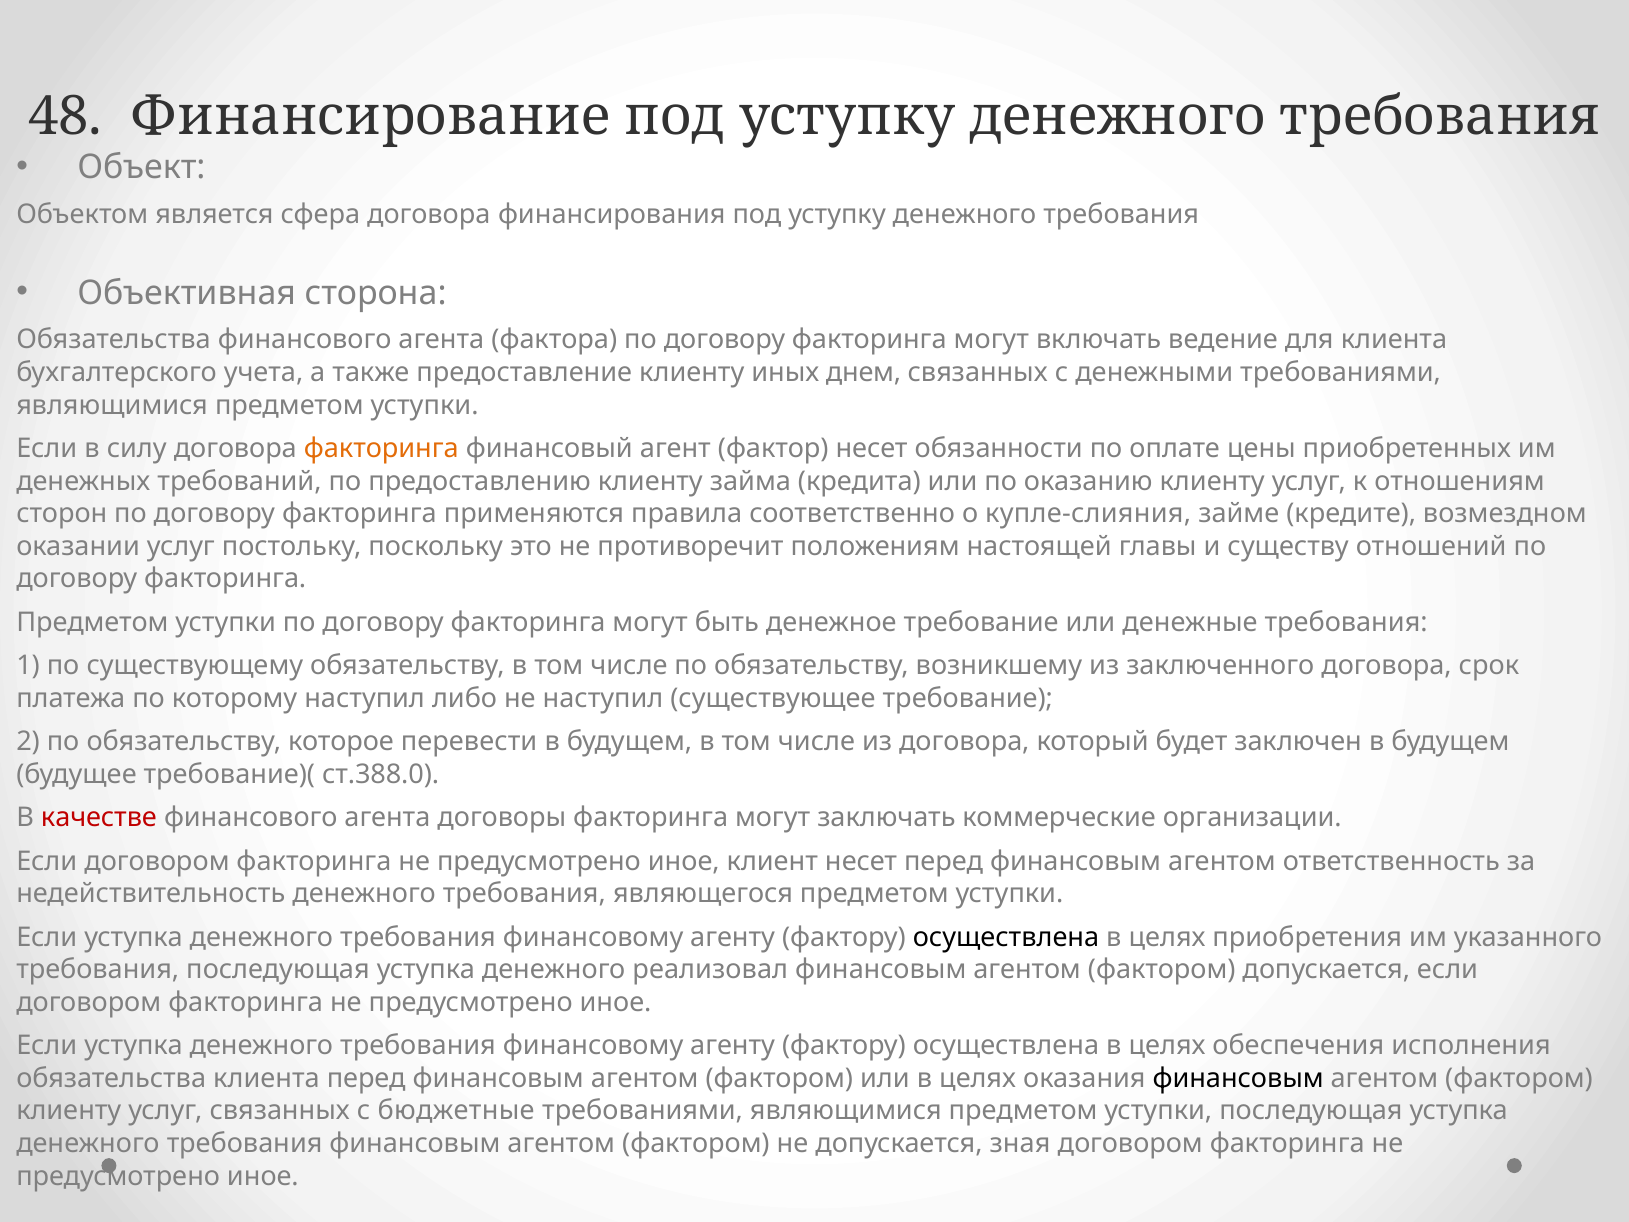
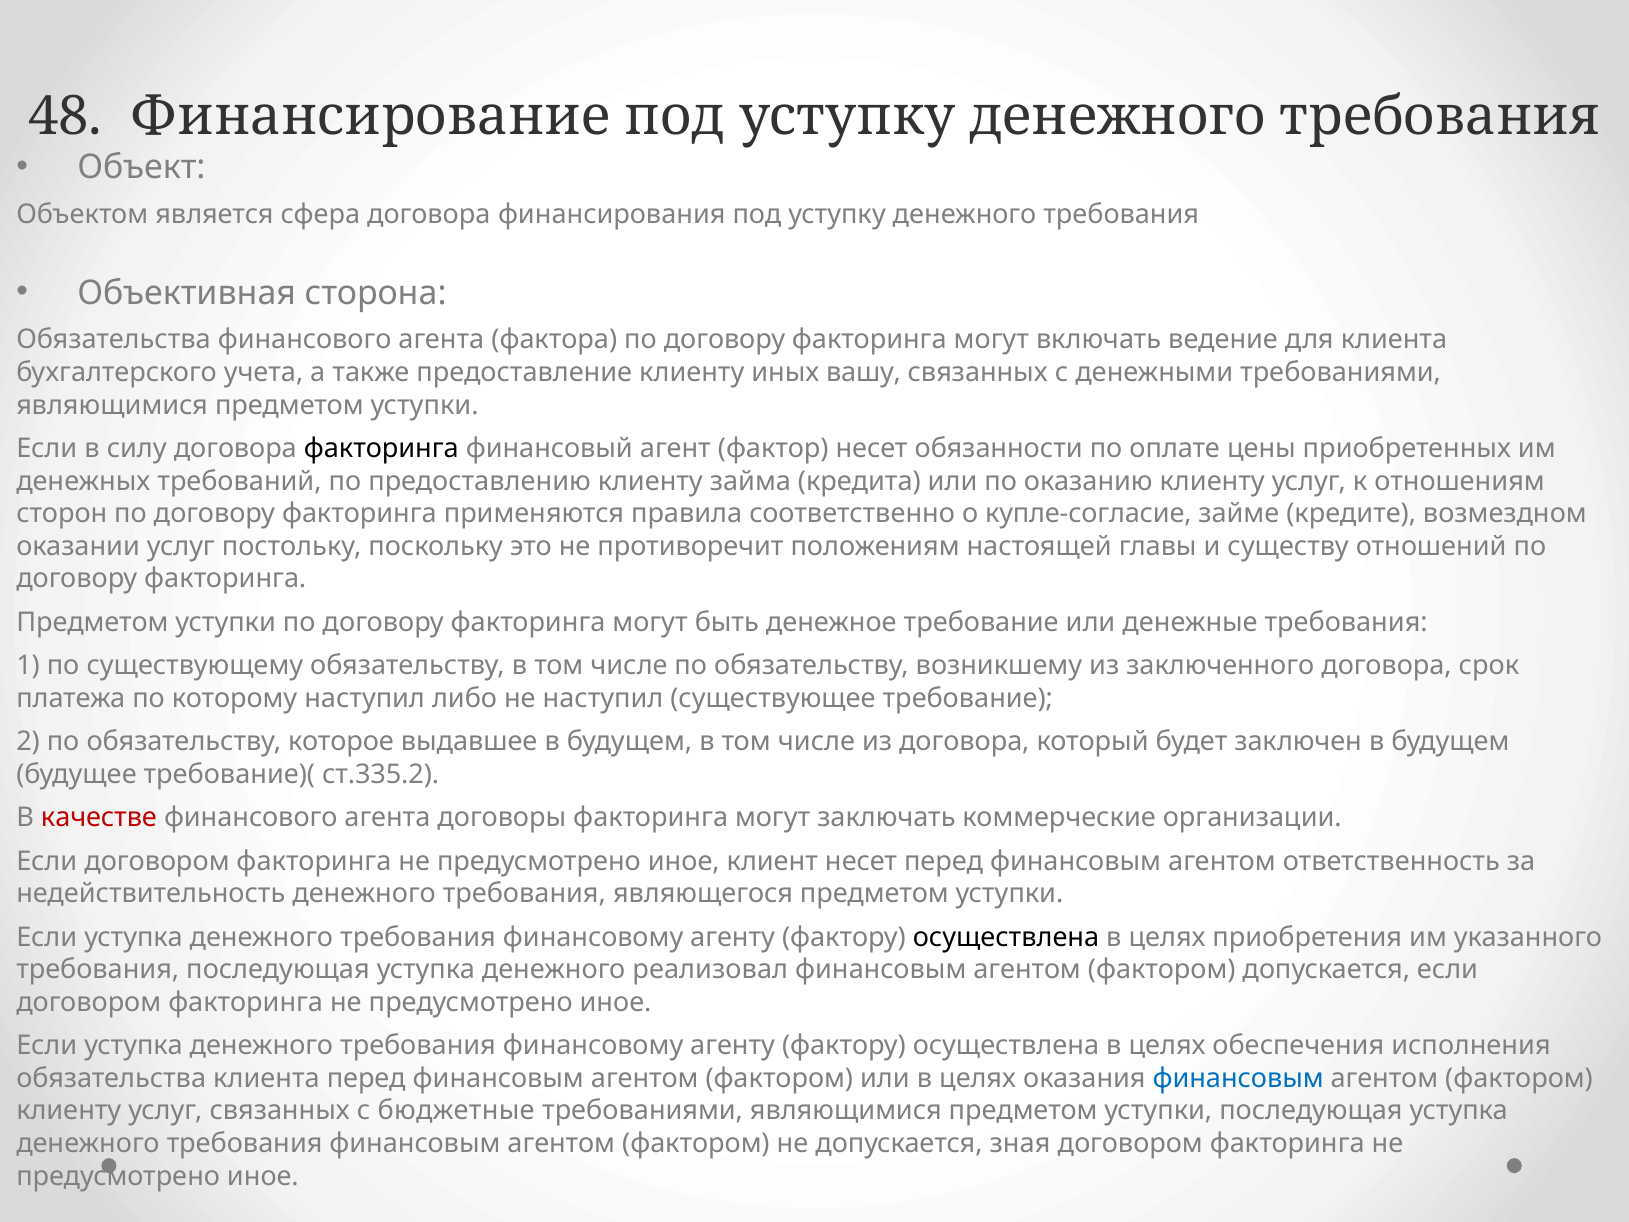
днем: днем -> вашу
факторинга at (381, 448) colour: orange -> black
купле-слияния: купле-слияния -> купле-согласие
перевести: перевести -> выдавшее
ст.388.0: ст.388.0 -> ст.335.2
финансовым at (1238, 1078) colour: black -> blue
